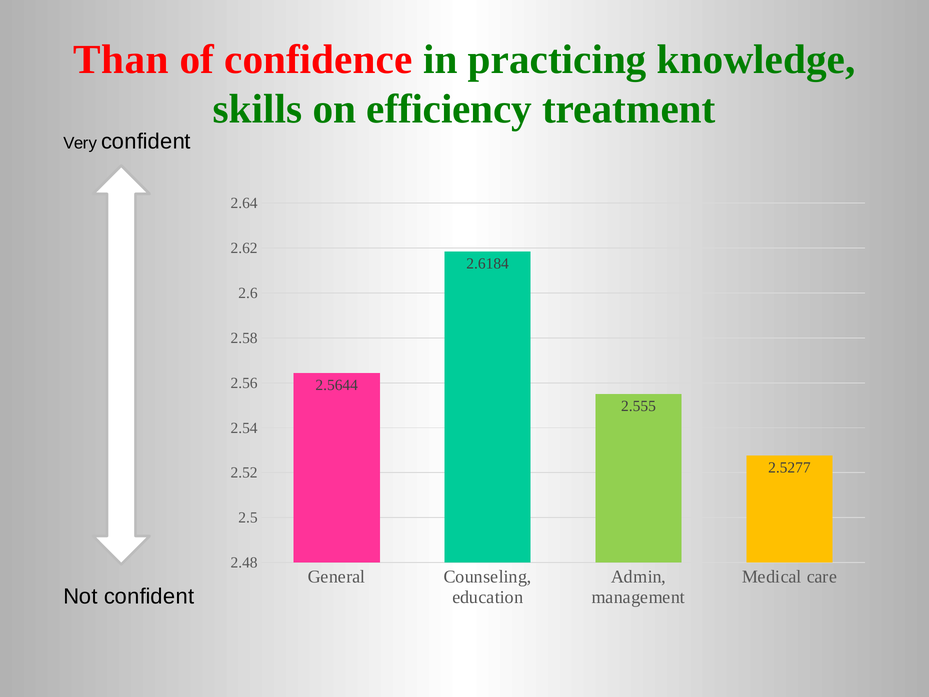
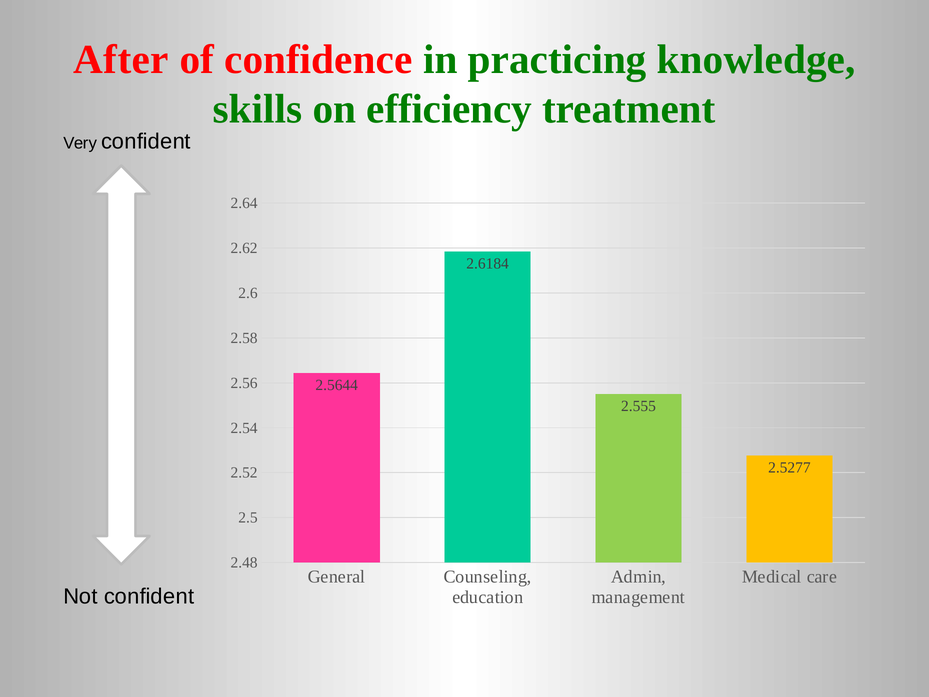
Than: Than -> After
